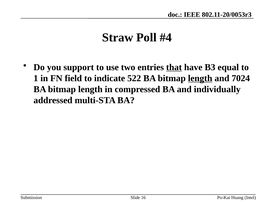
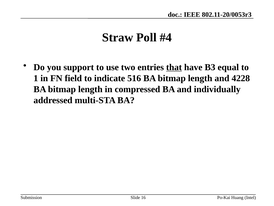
522: 522 -> 516
length at (200, 78) underline: present -> none
7024: 7024 -> 4228
